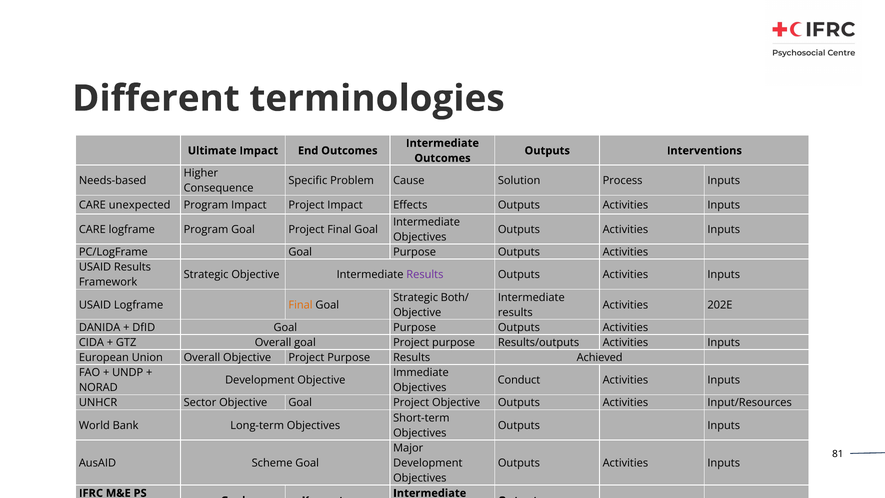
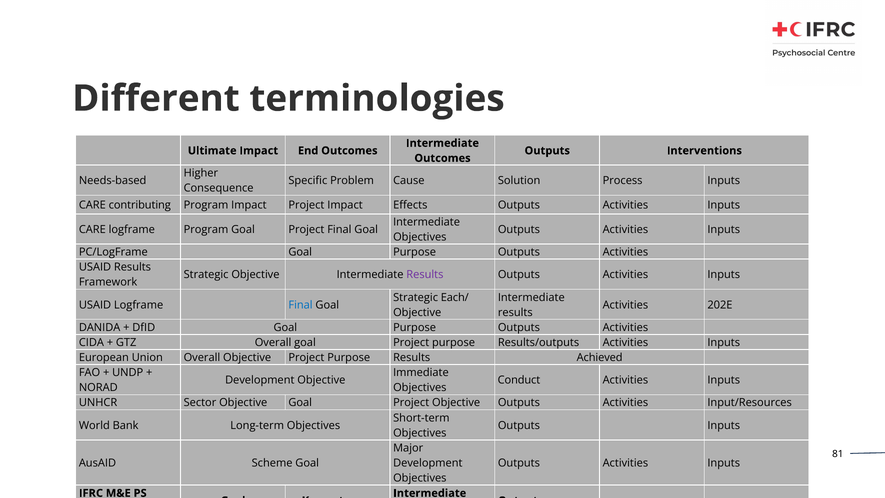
unexpected: unexpected -> contributing
Both/: Both/ -> Each/
Final at (301, 305) colour: orange -> blue
